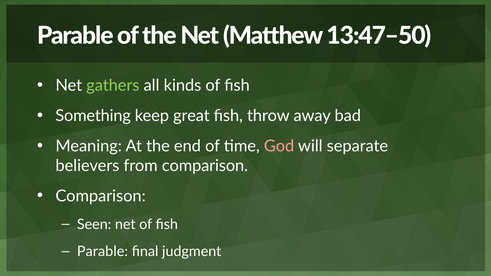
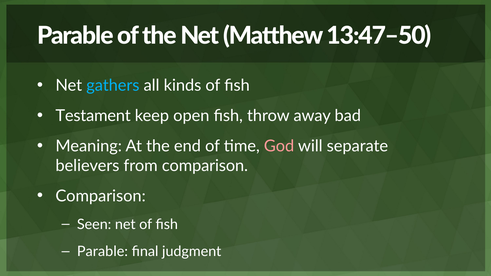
gathers colour: light green -> light blue
Something: Something -> Testament
great: great -> open
